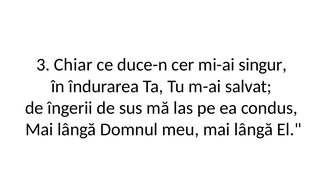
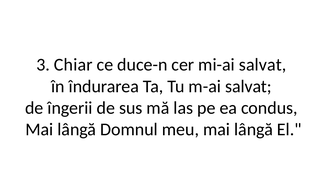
mi-ai singur: singur -> salvat
